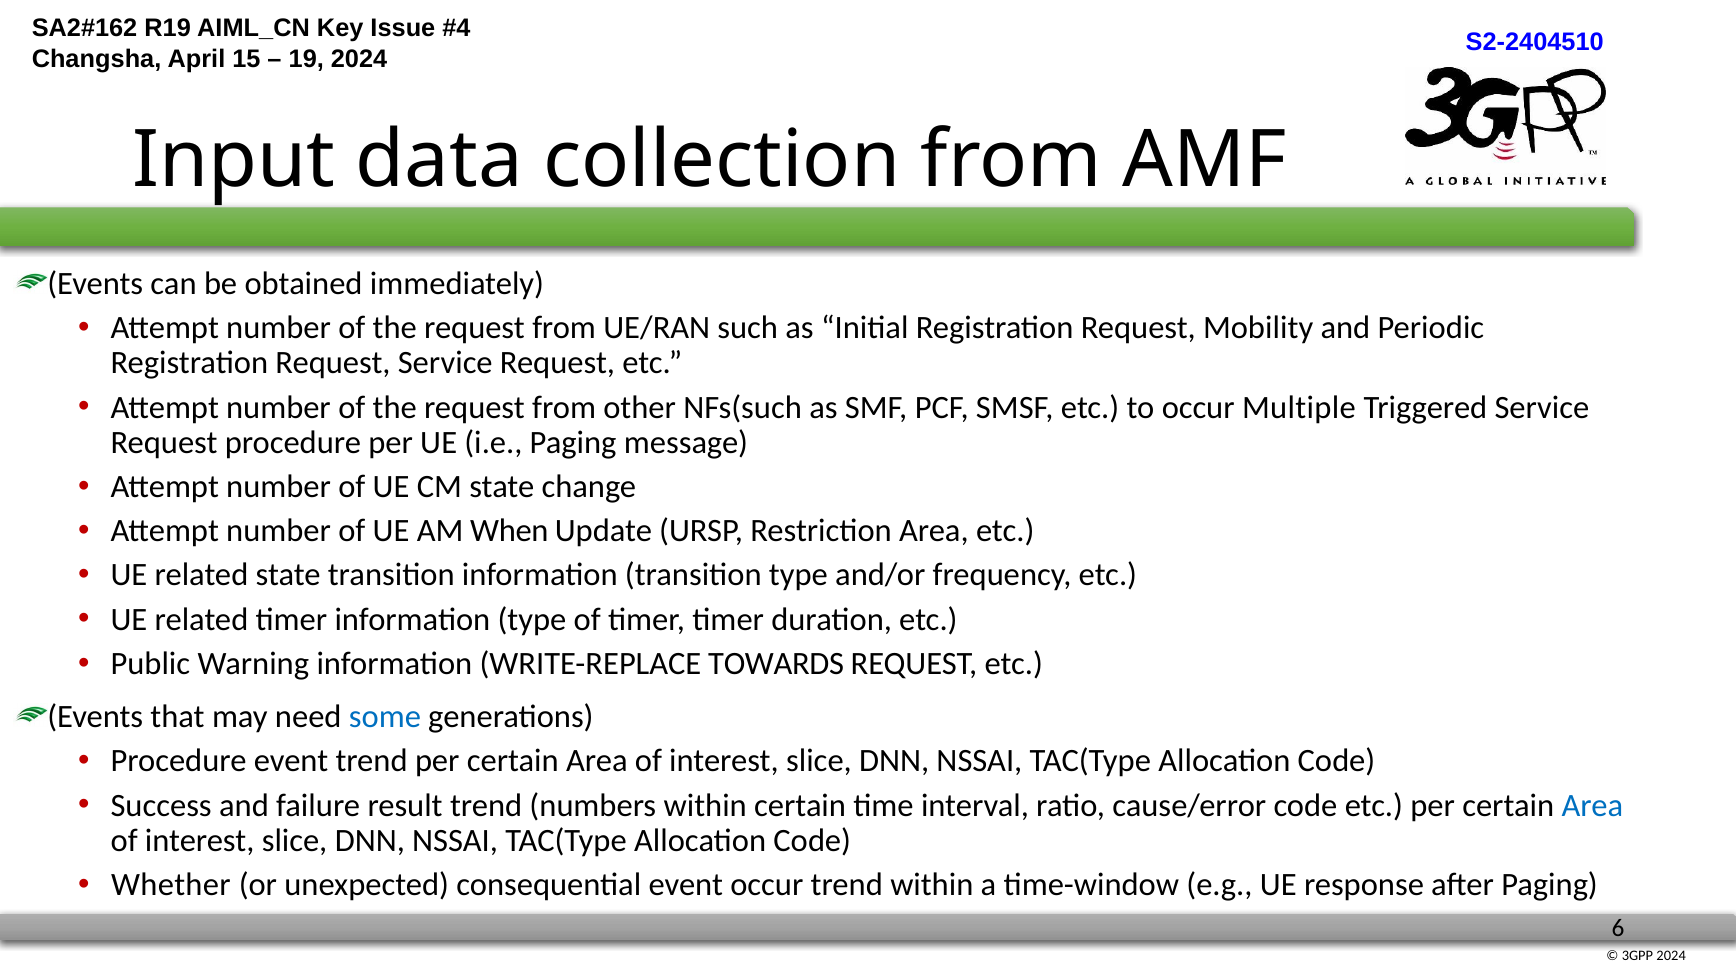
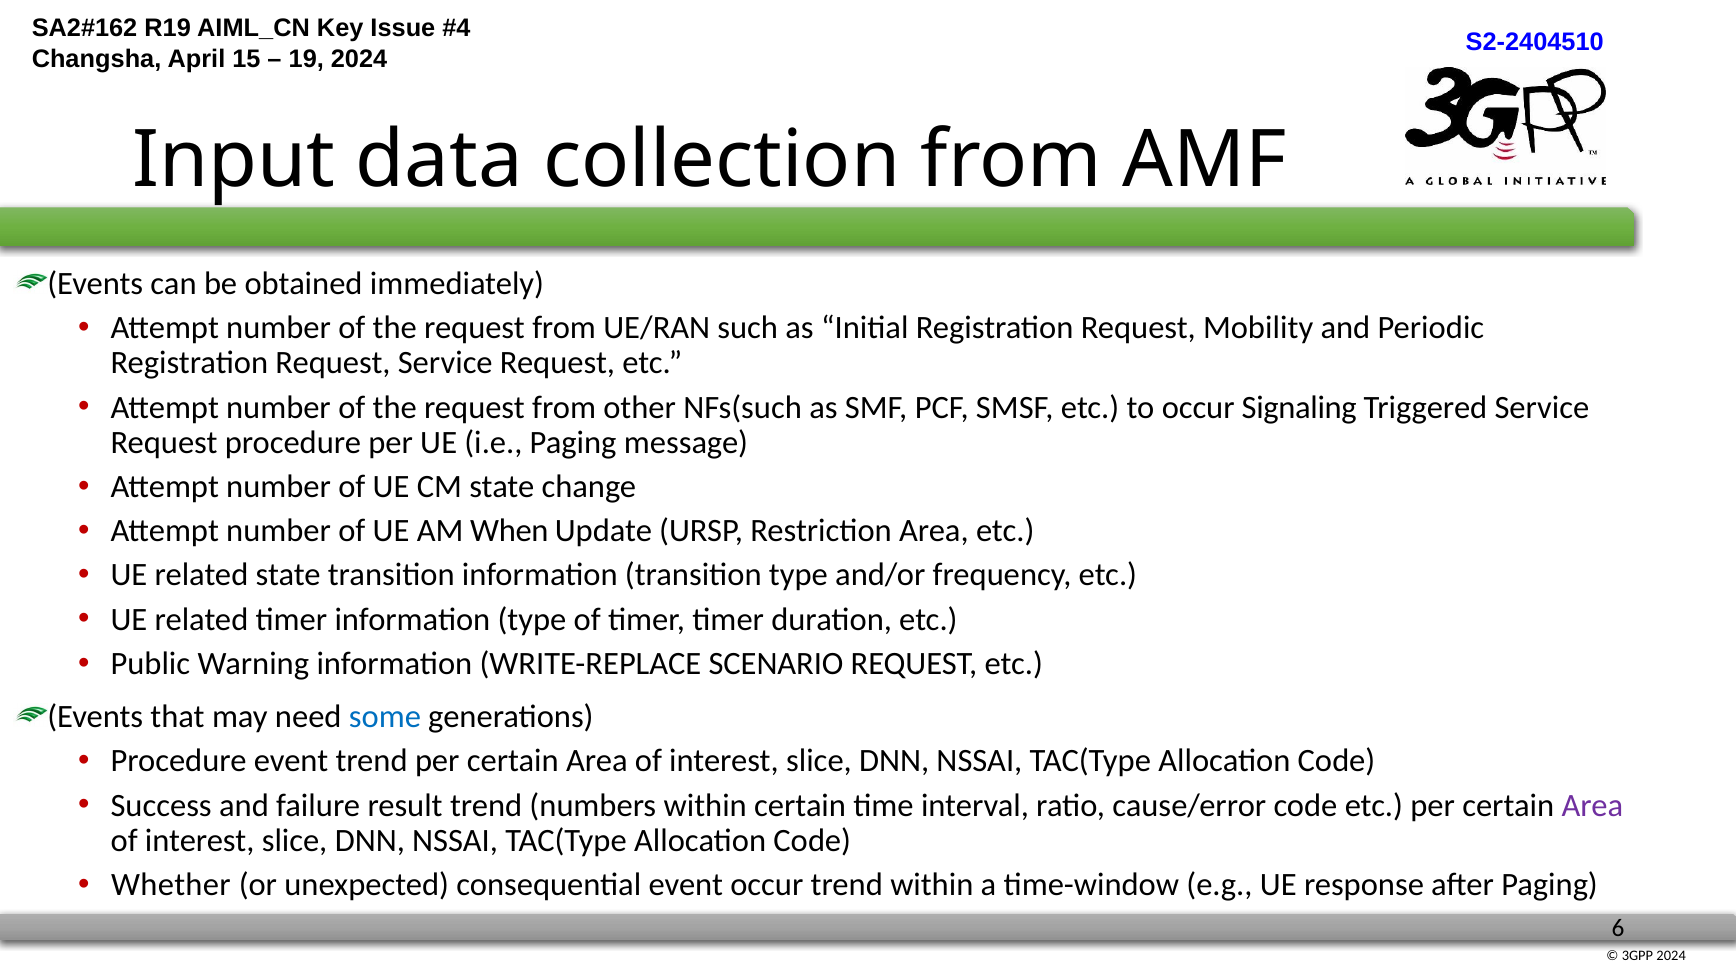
Multiple: Multiple -> Signaling
TOWARDS: TOWARDS -> SCENARIO
Area at (1592, 805) colour: blue -> purple
